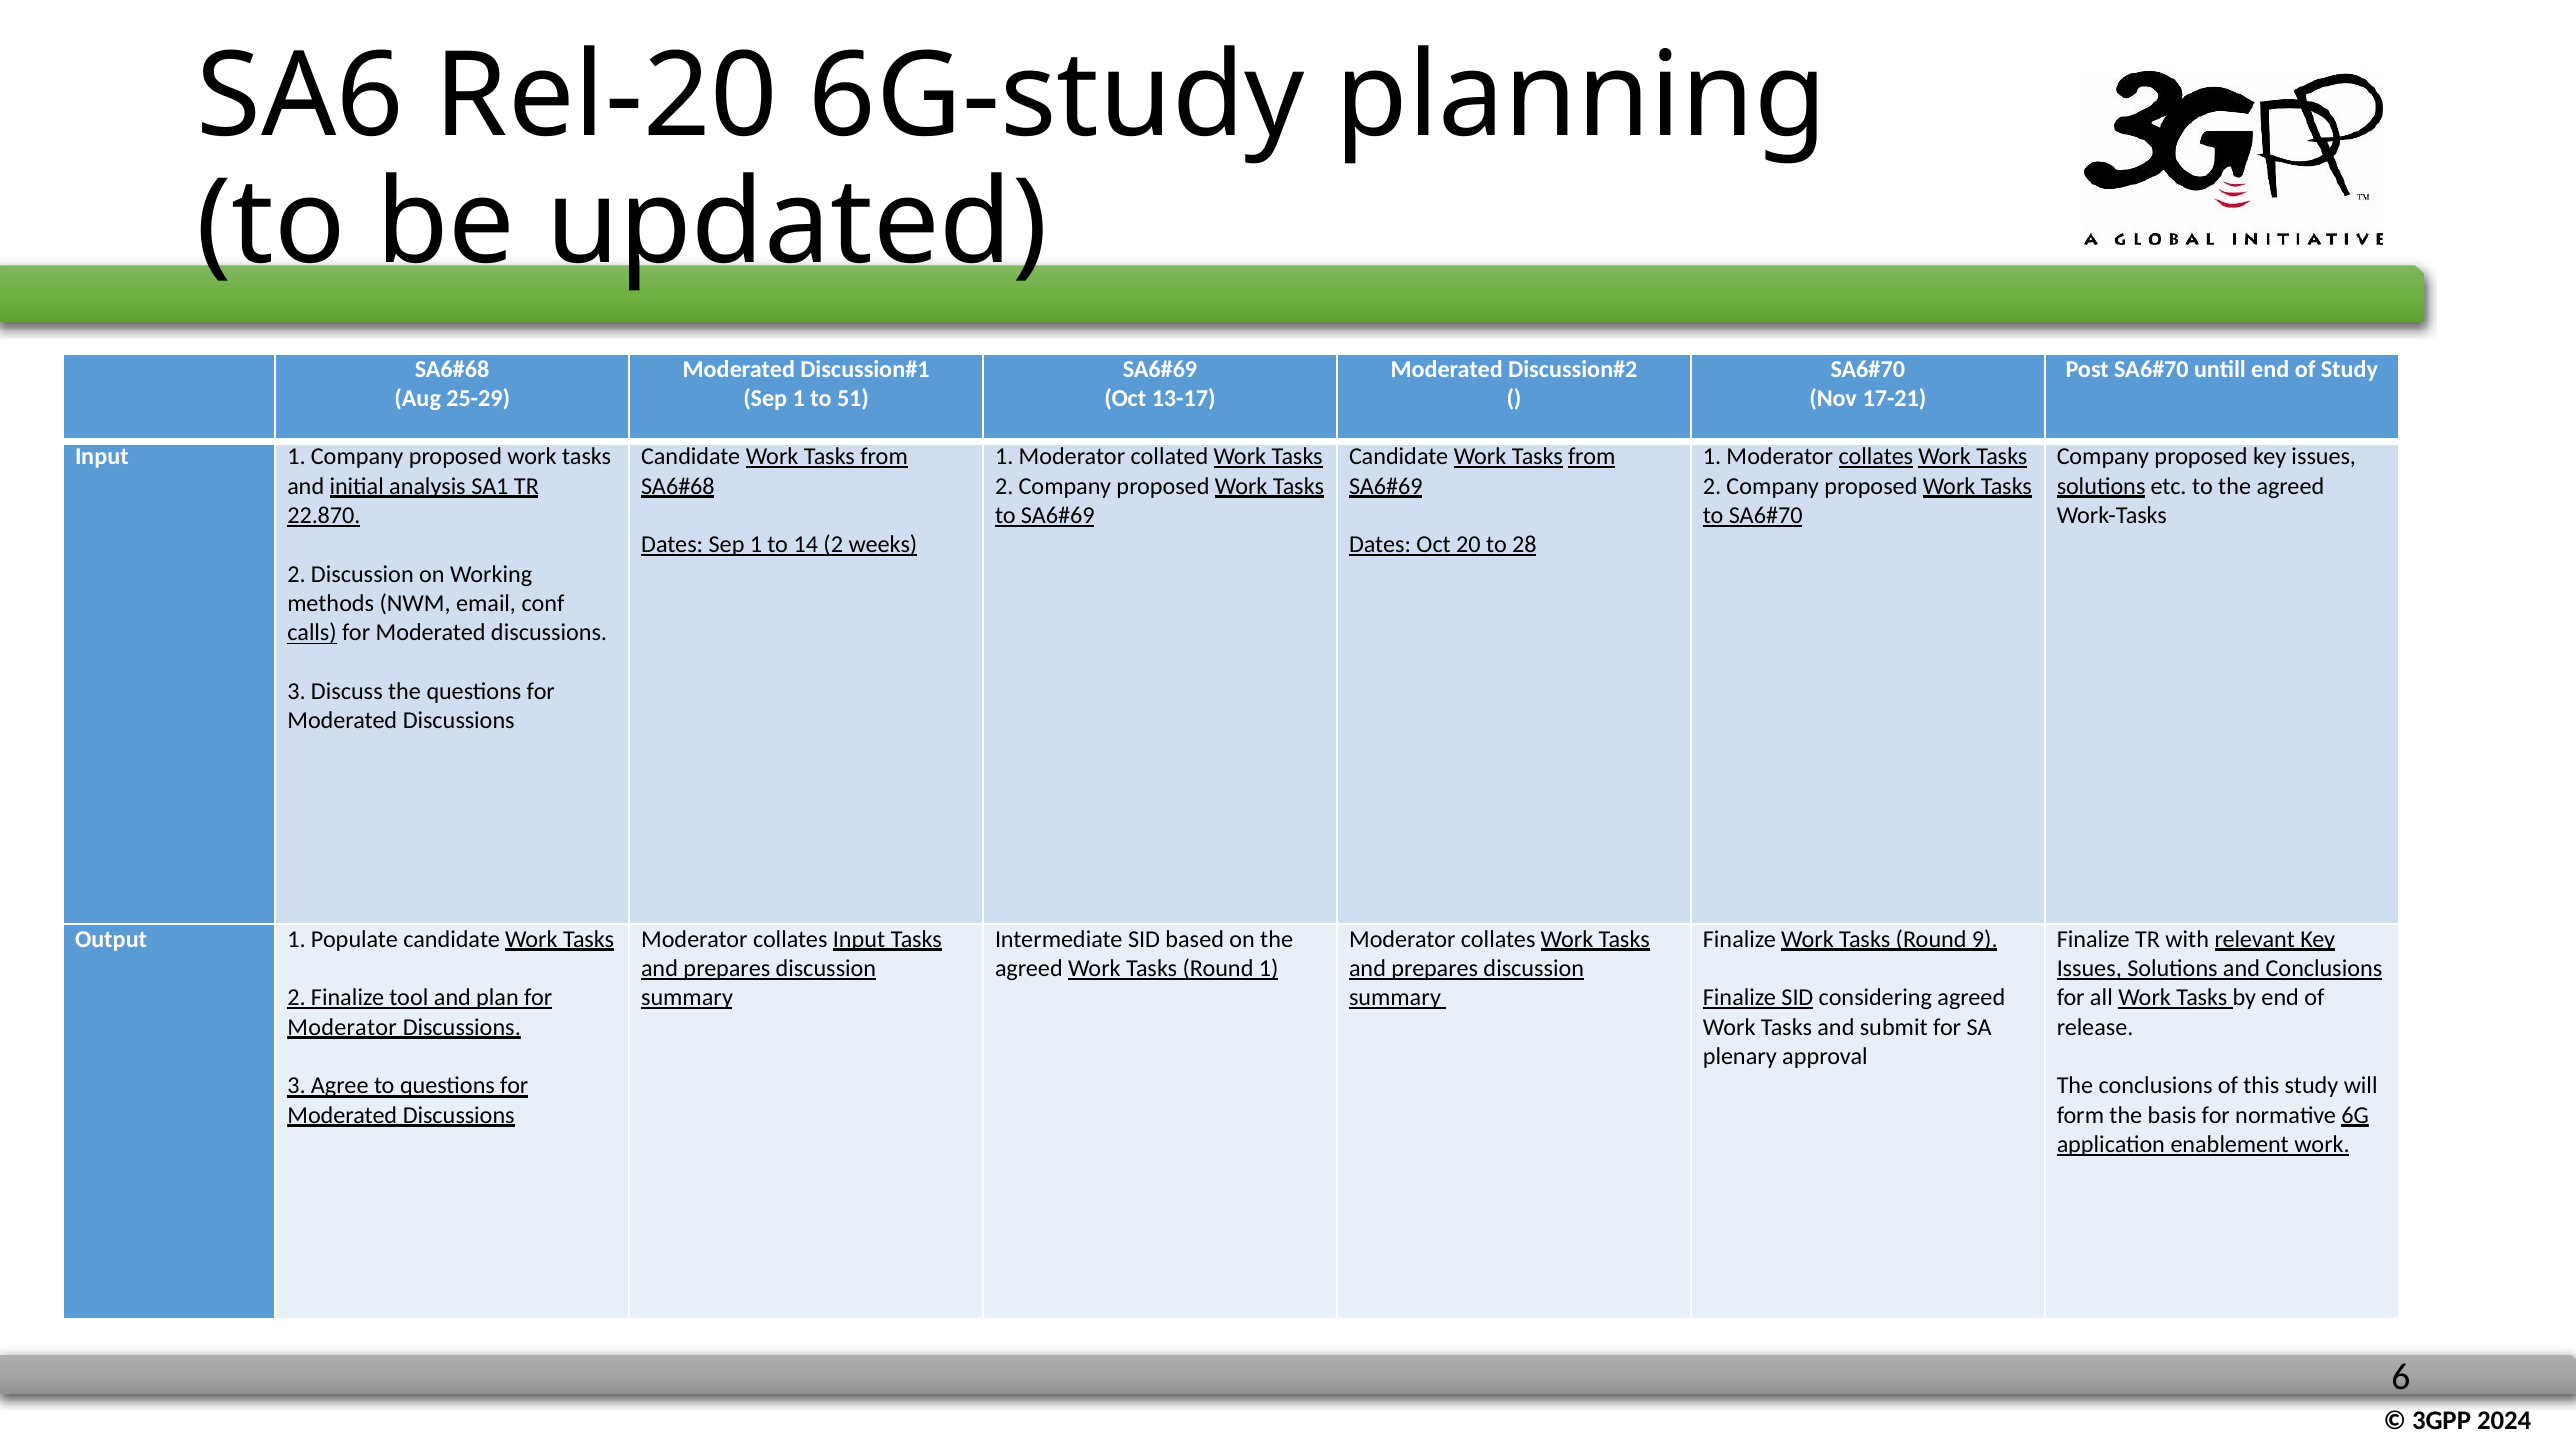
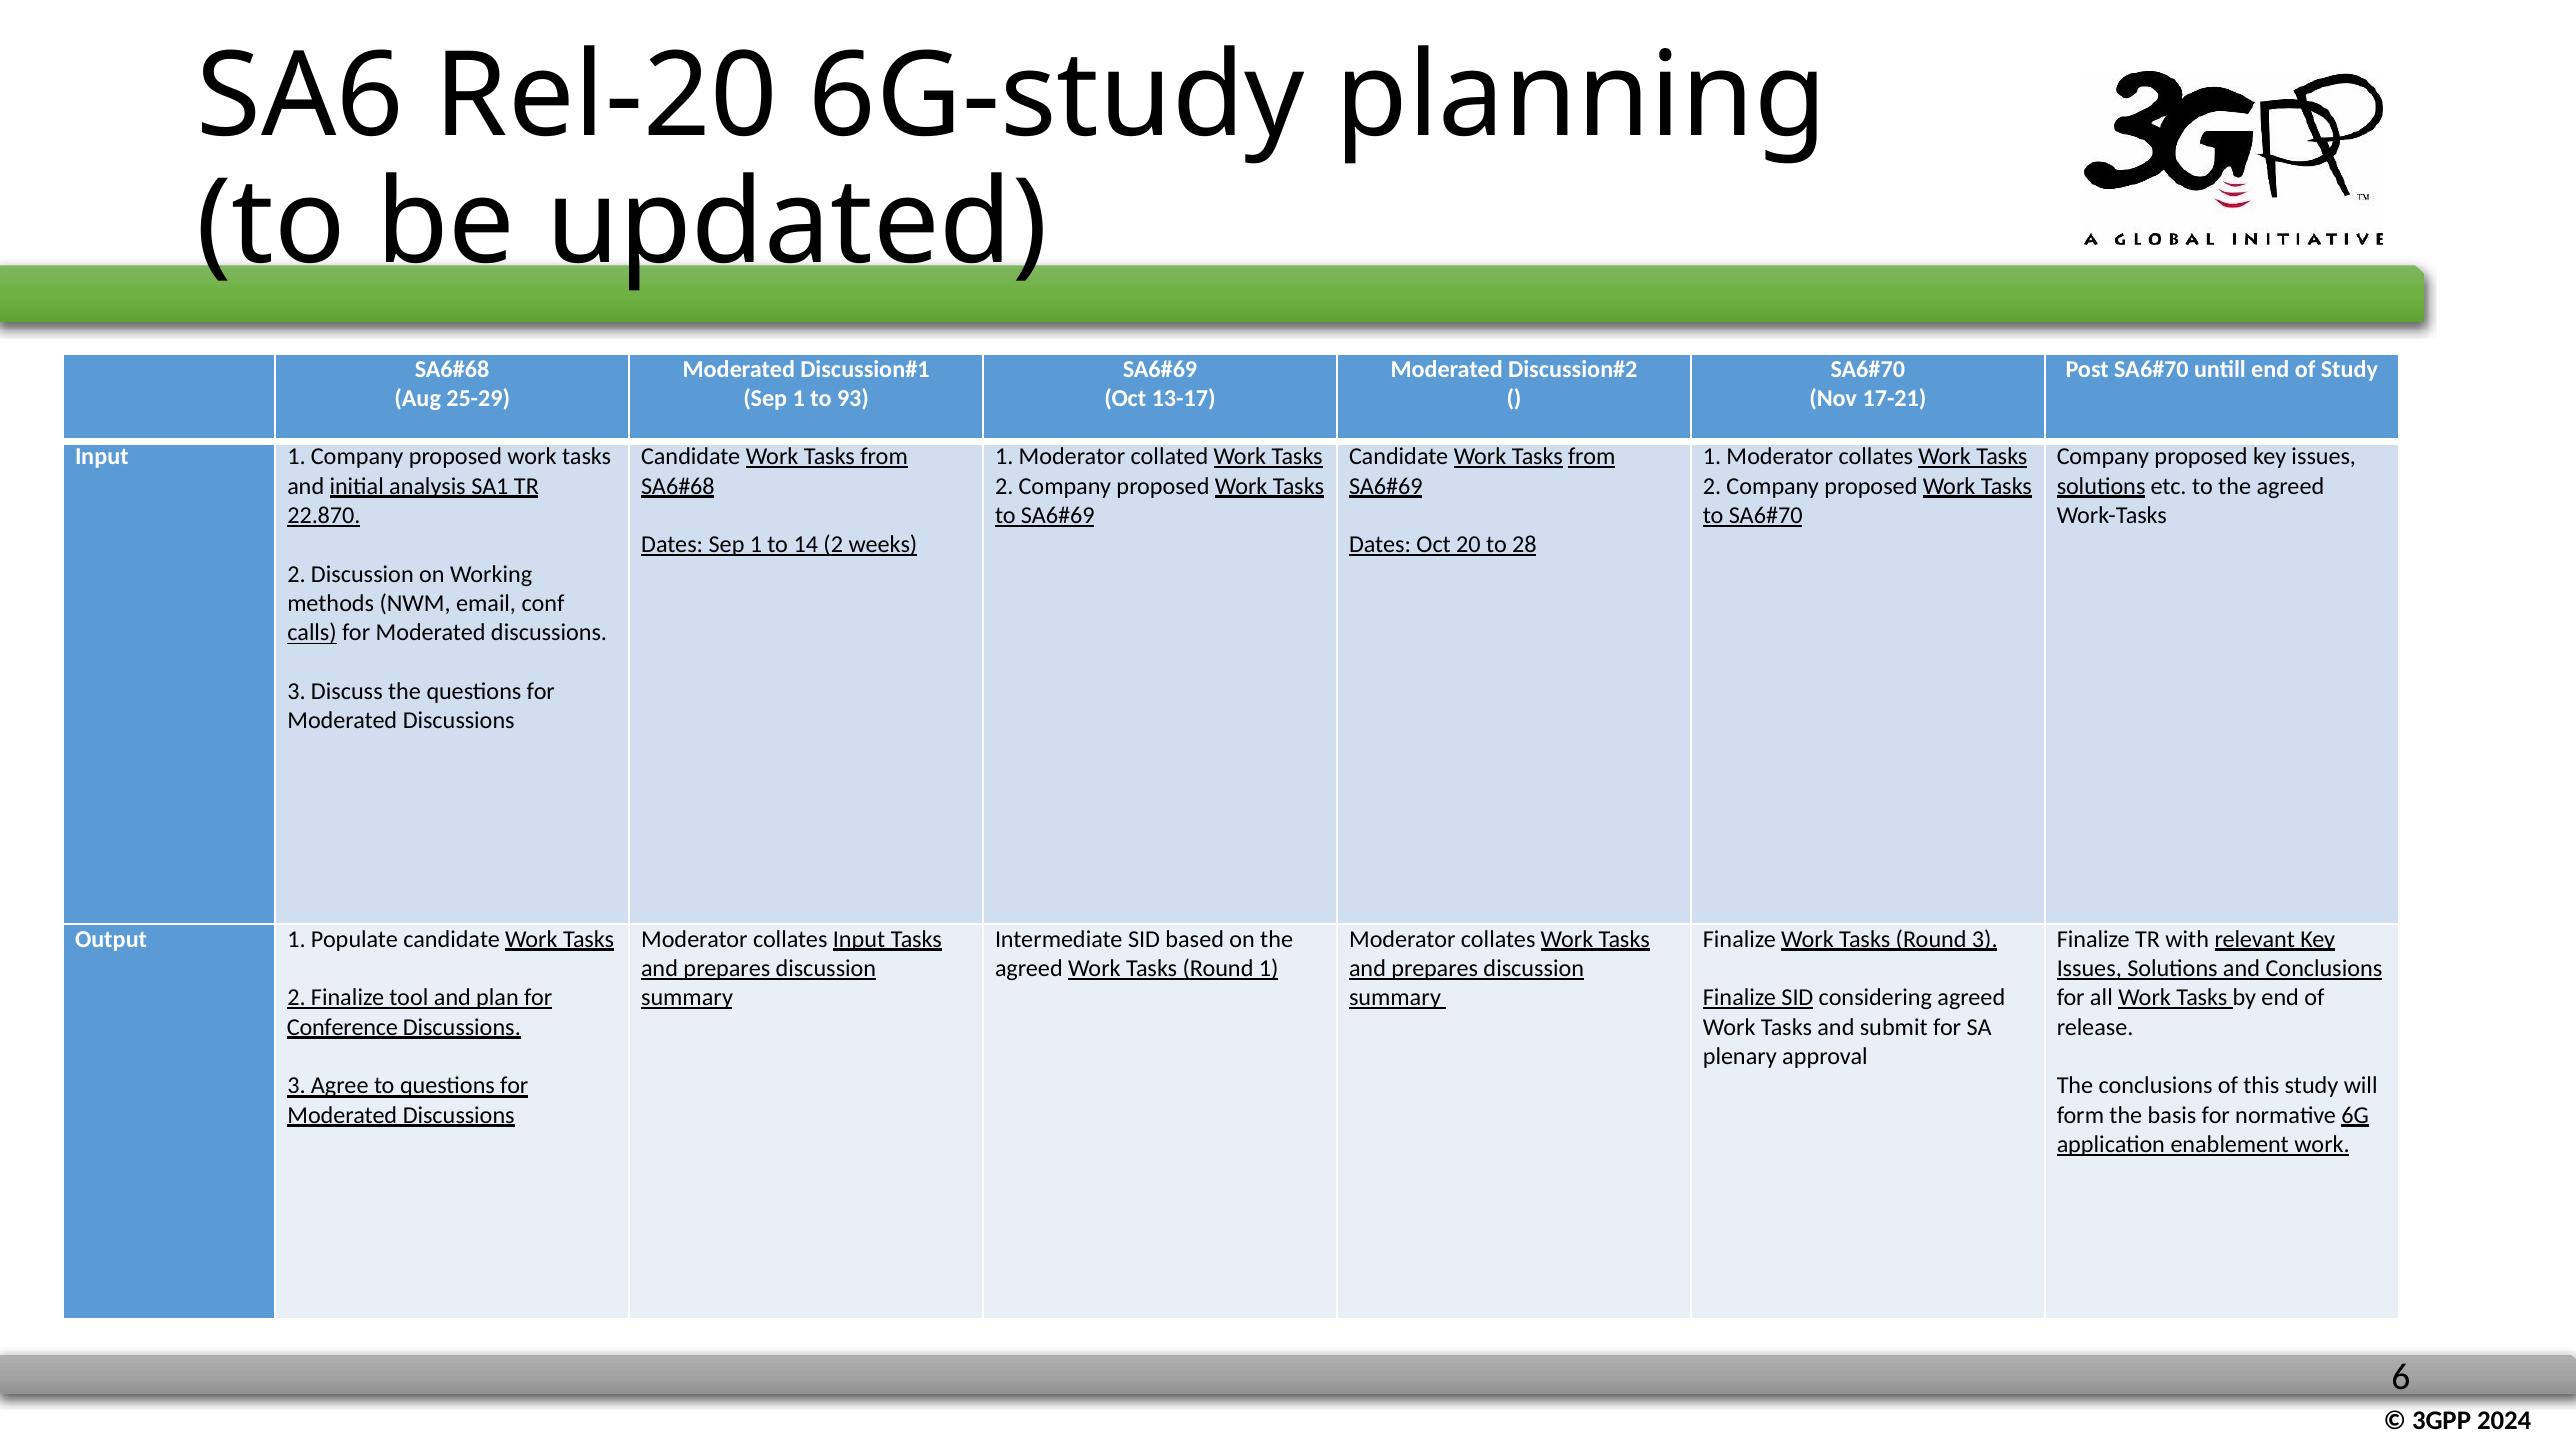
51: 51 -> 93
collates at (1876, 457) underline: present -> none
Round 9: 9 -> 3
Moderator at (342, 1027): Moderator -> Conference
